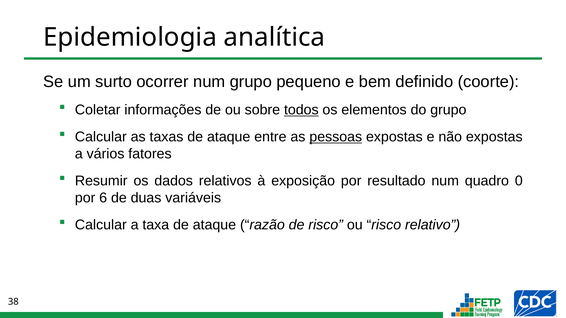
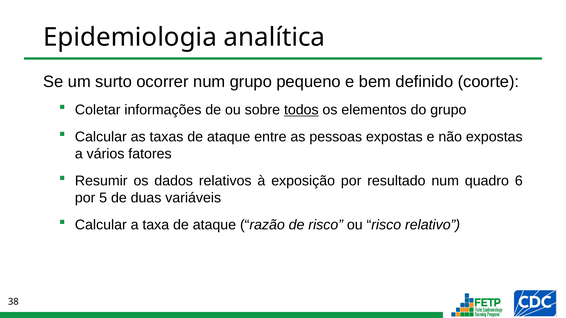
pessoas underline: present -> none
0: 0 -> 6
6: 6 -> 5
